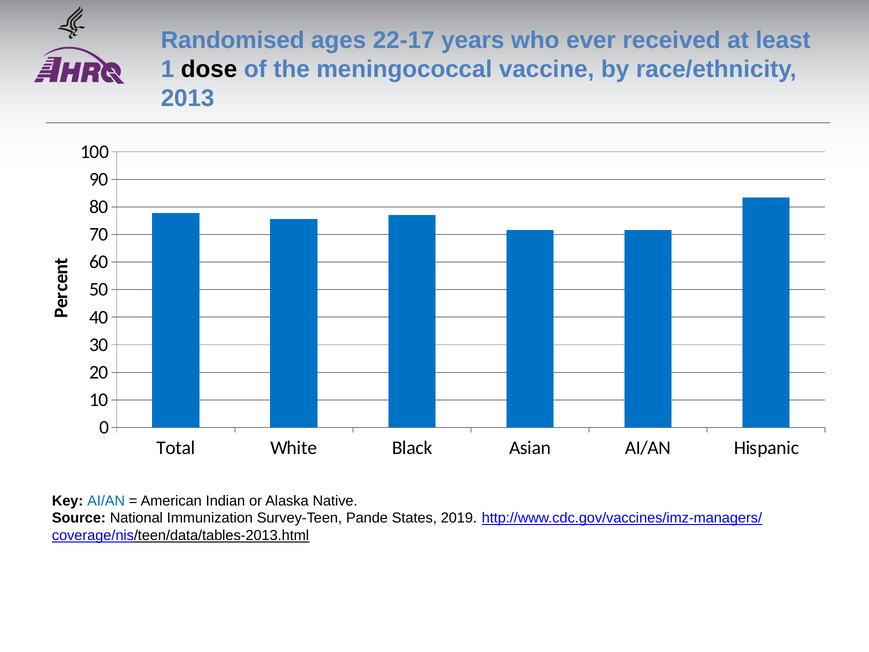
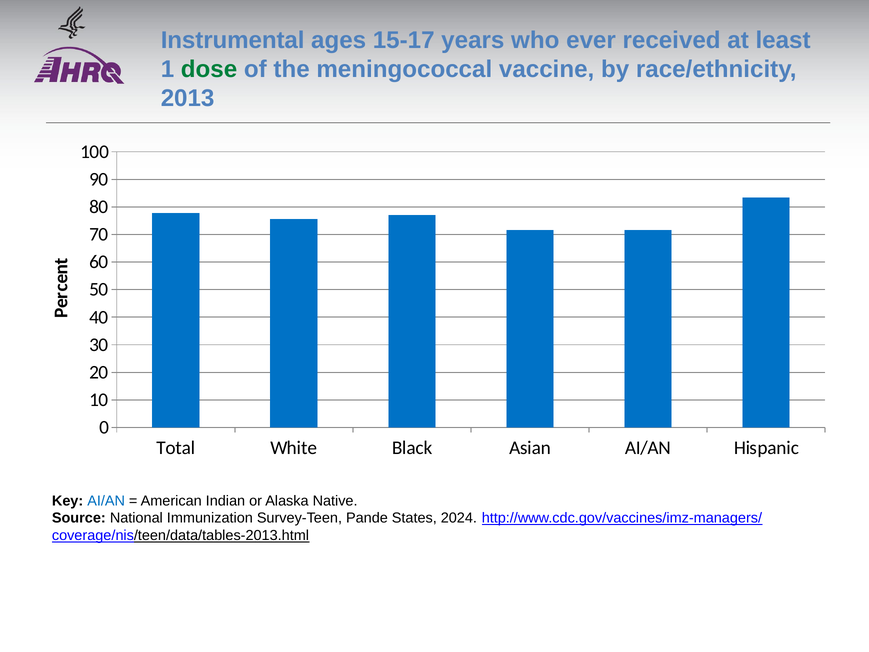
Randomised: Randomised -> Instrumental
22-17: 22-17 -> 15-17
dose colour: black -> green
2019: 2019 -> 2024
